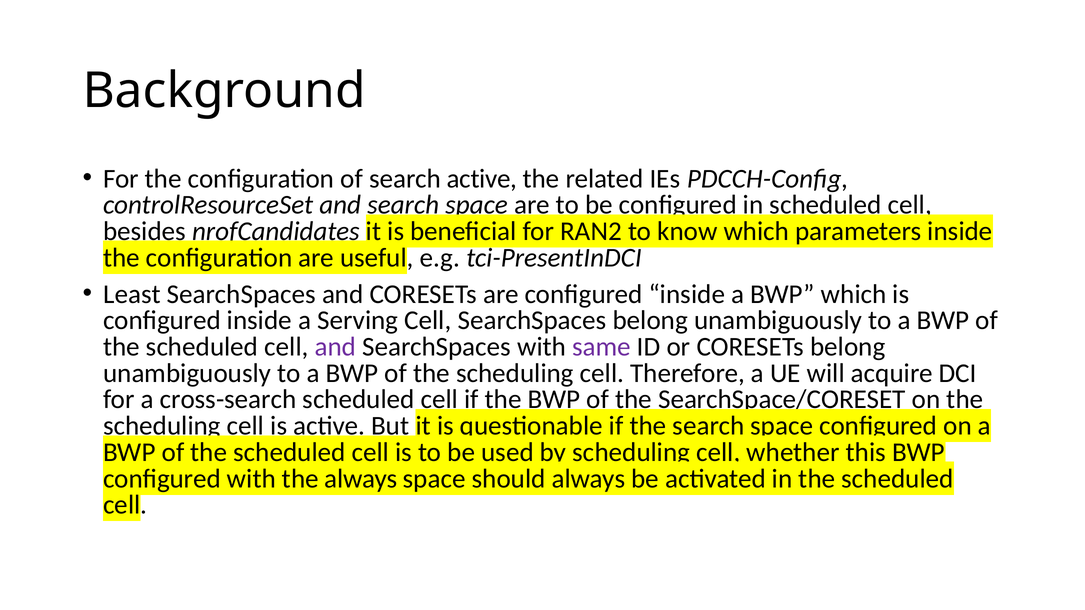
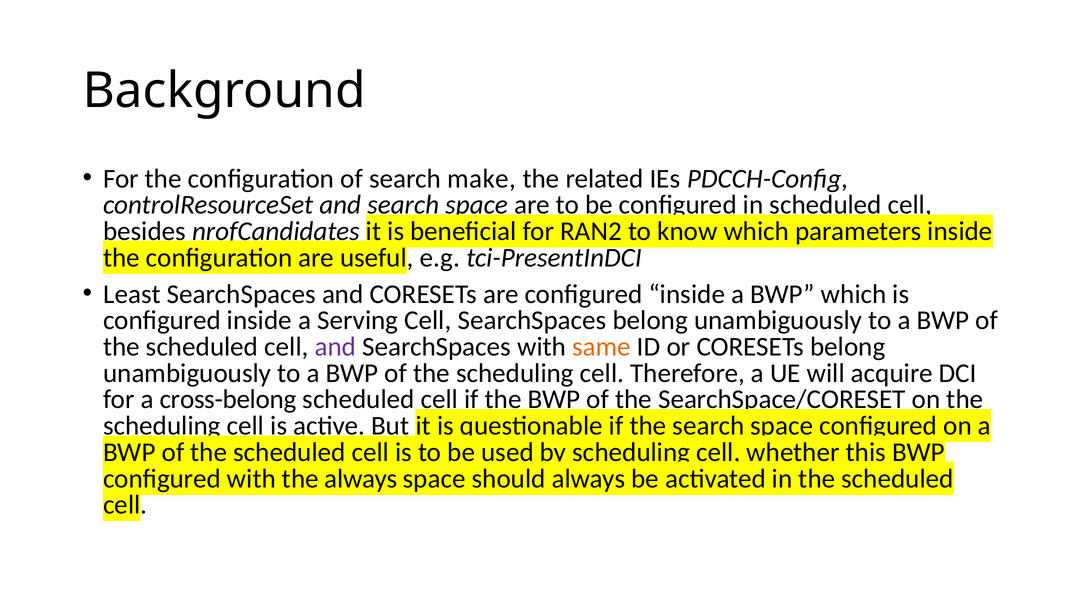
search active: active -> make
same colour: purple -> orange
cross-search: cross-search -> cross-belong
